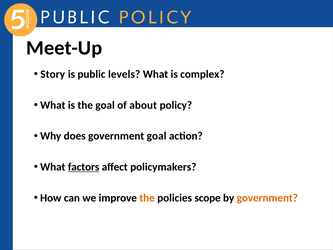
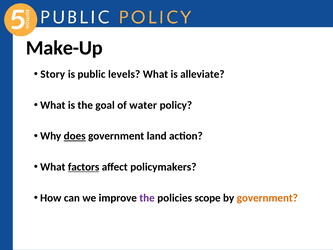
Meet-Up: Meet-Up -> Make-Up
complex: complex -> alleviate
about: about -> water
does underline: none -> present
government goal: goal -> land
the at (147, 198) colour: orange -> purple
